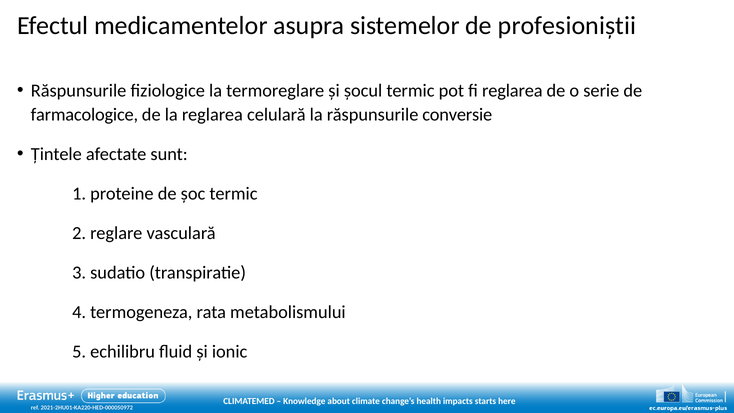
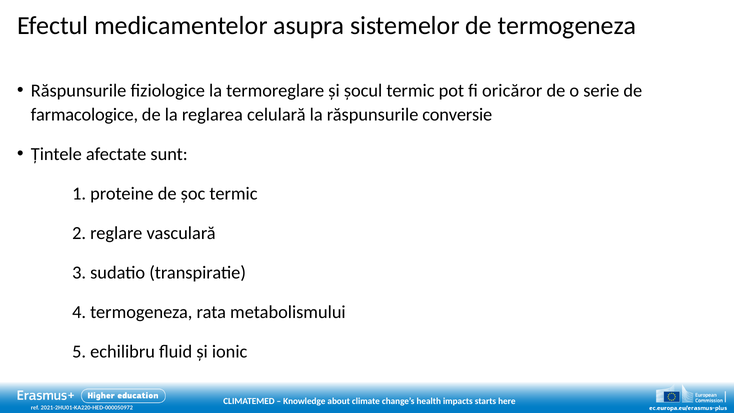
de profesioniștii: profesioniștii -> termogeneza
fi reglarea: reglarea -> oricăror
